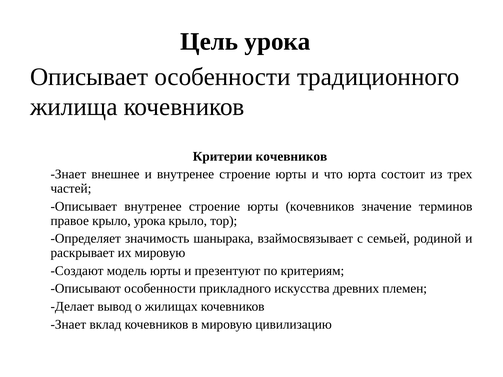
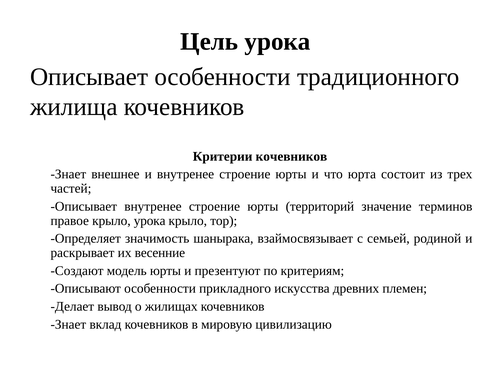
юрты кочевников: кочевников -> территорий
их мировую: мировую -> весенние
